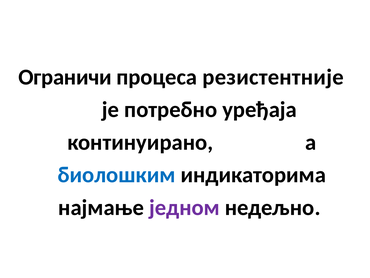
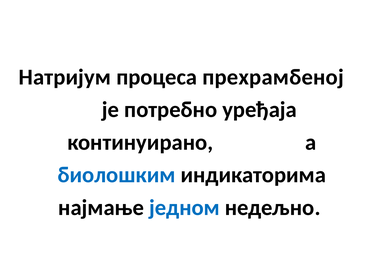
Ограничи: Ограничи -> Натријум
резистентније: резистентније -> прехрамбеној
једном colour: purple -> blue
